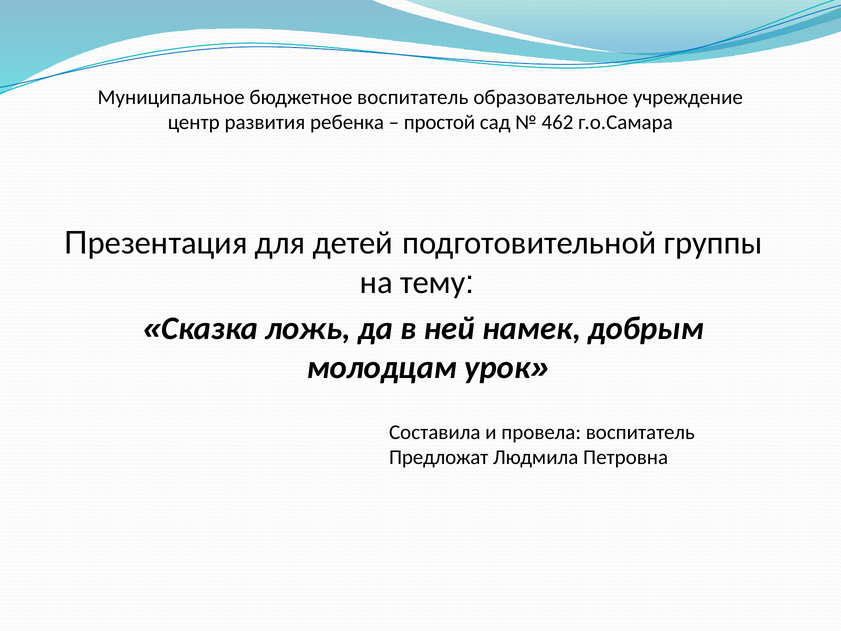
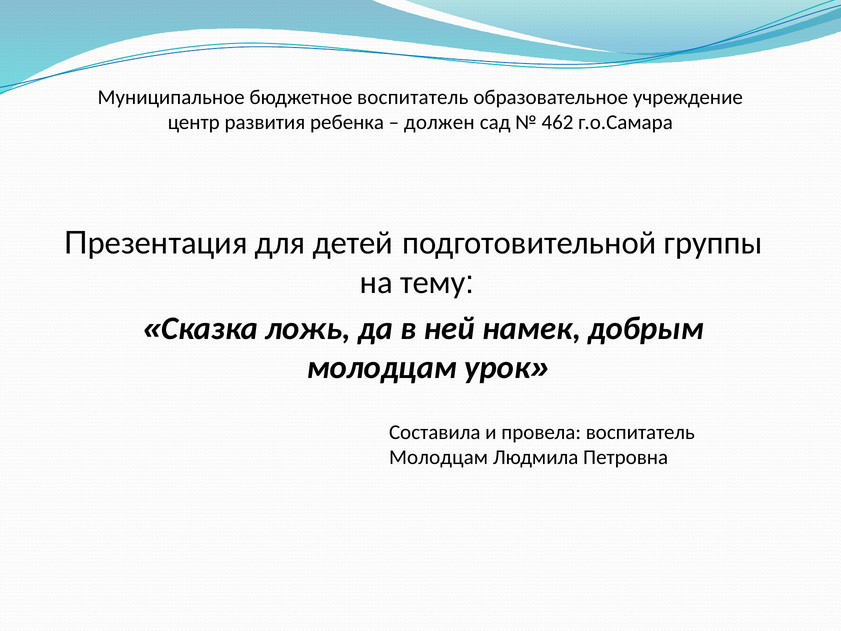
простой: простой -> должен
Предложат at (439, 457): Предложат -> Молодцам
